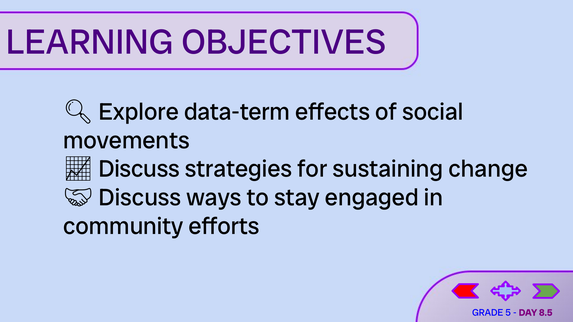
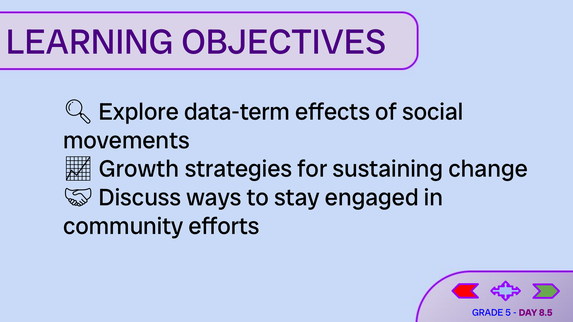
Discuss at (139, 169): Discuss -> Growth
